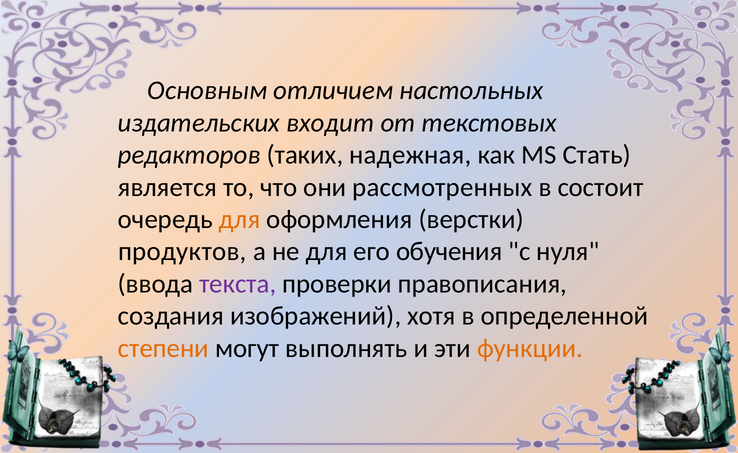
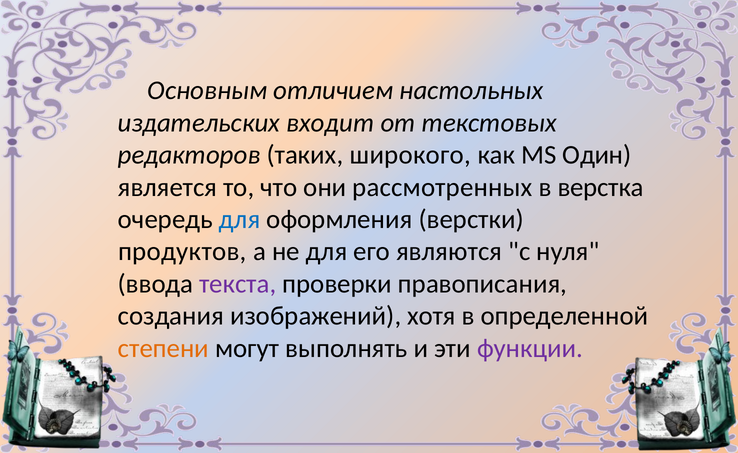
надежная: надежная -> широкого
Стать: Стать -> Один
состоит: состоит -> верстка
для at (240, 220) colour: orange -> blue
обучения: обучения -> являются
функции colour: orange -> purple
